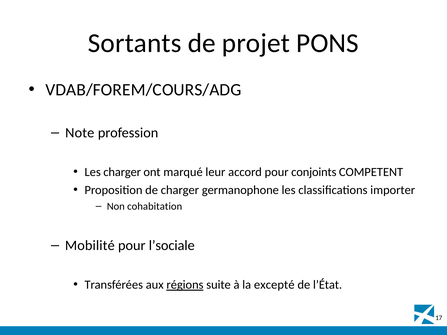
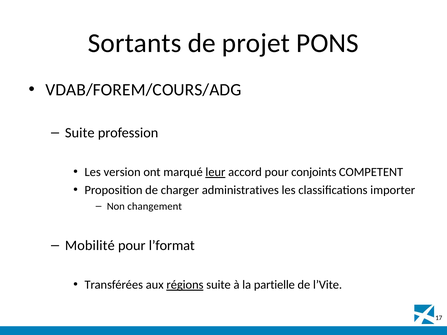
Note at (80, 133): Note -> Suite
Les charger: charger -> version
leur underline: none -> present
germanophone: germanophone -> administratives
cohabitation: cohabitation -> changement
l’sociale: l’sociale -> l’format
excepté: excepté -> partielle
l’État: l’État -> l’Vite
